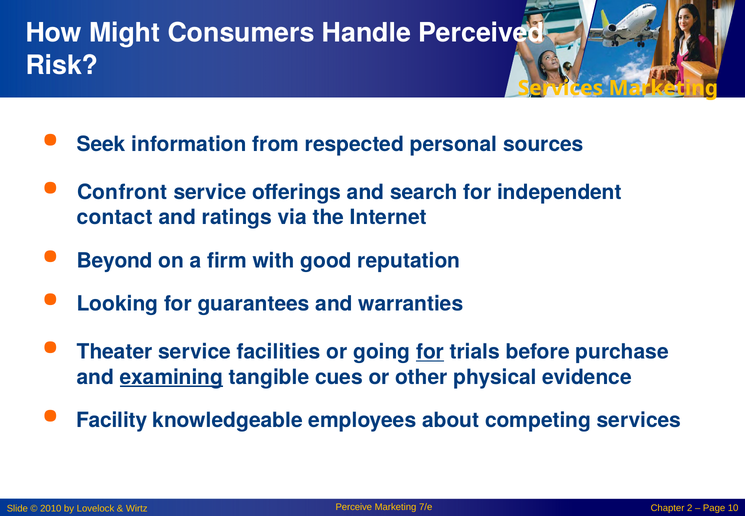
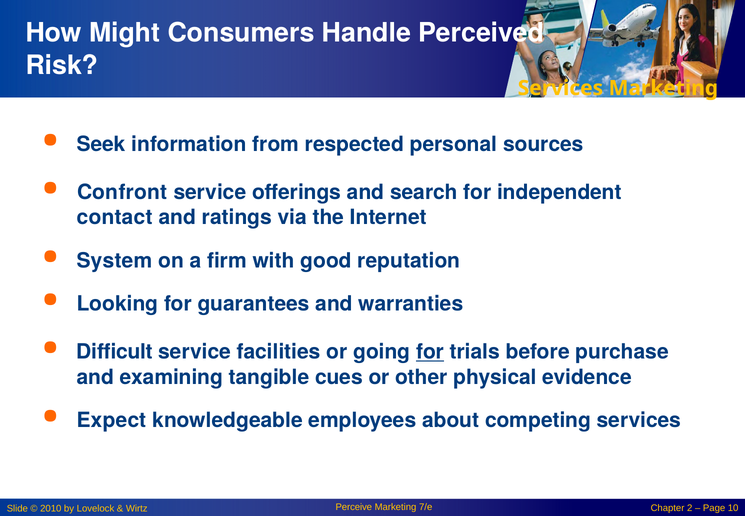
Beyond: Beyond -> System
Theater: Theater -> Difficult
examining underline: present -> none
Facility: Facility -> Expect
